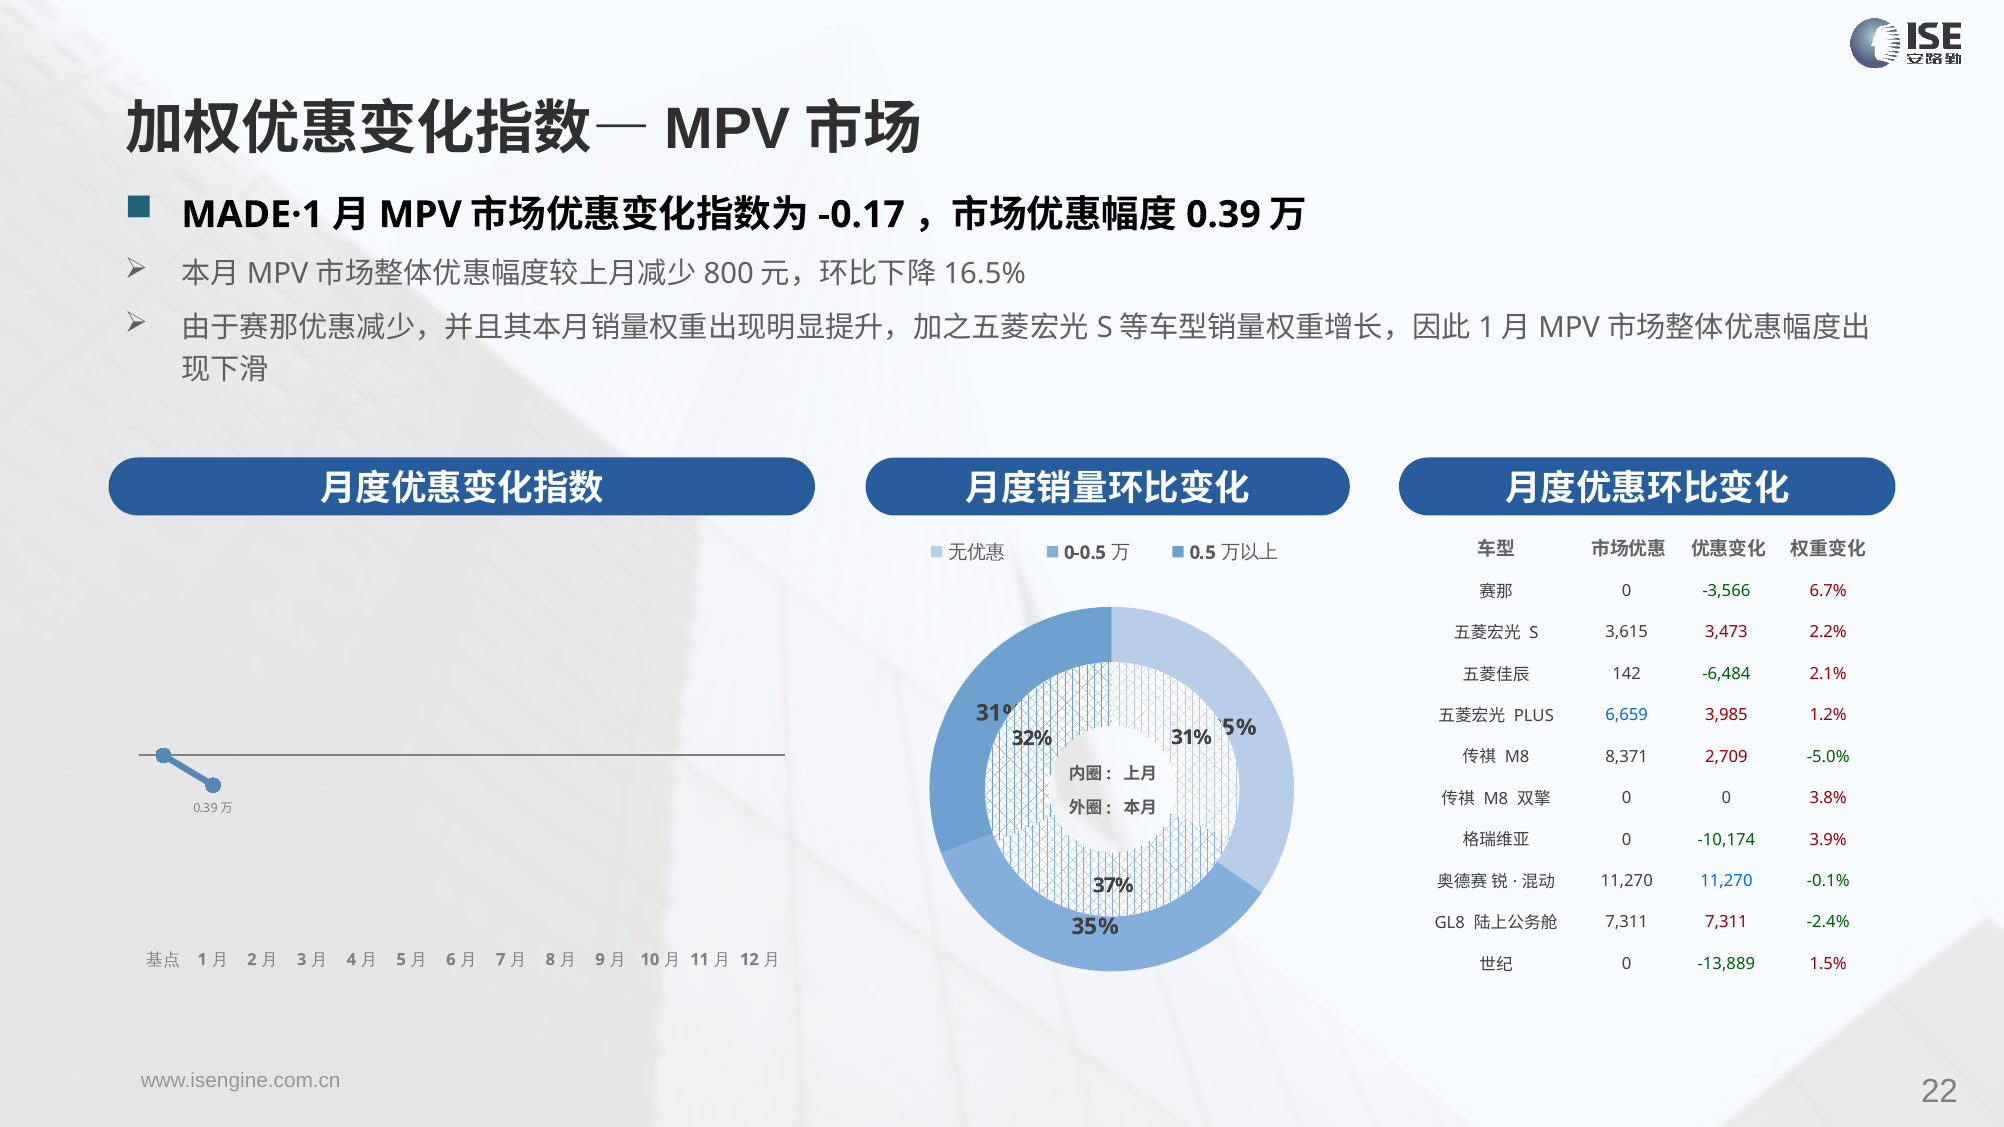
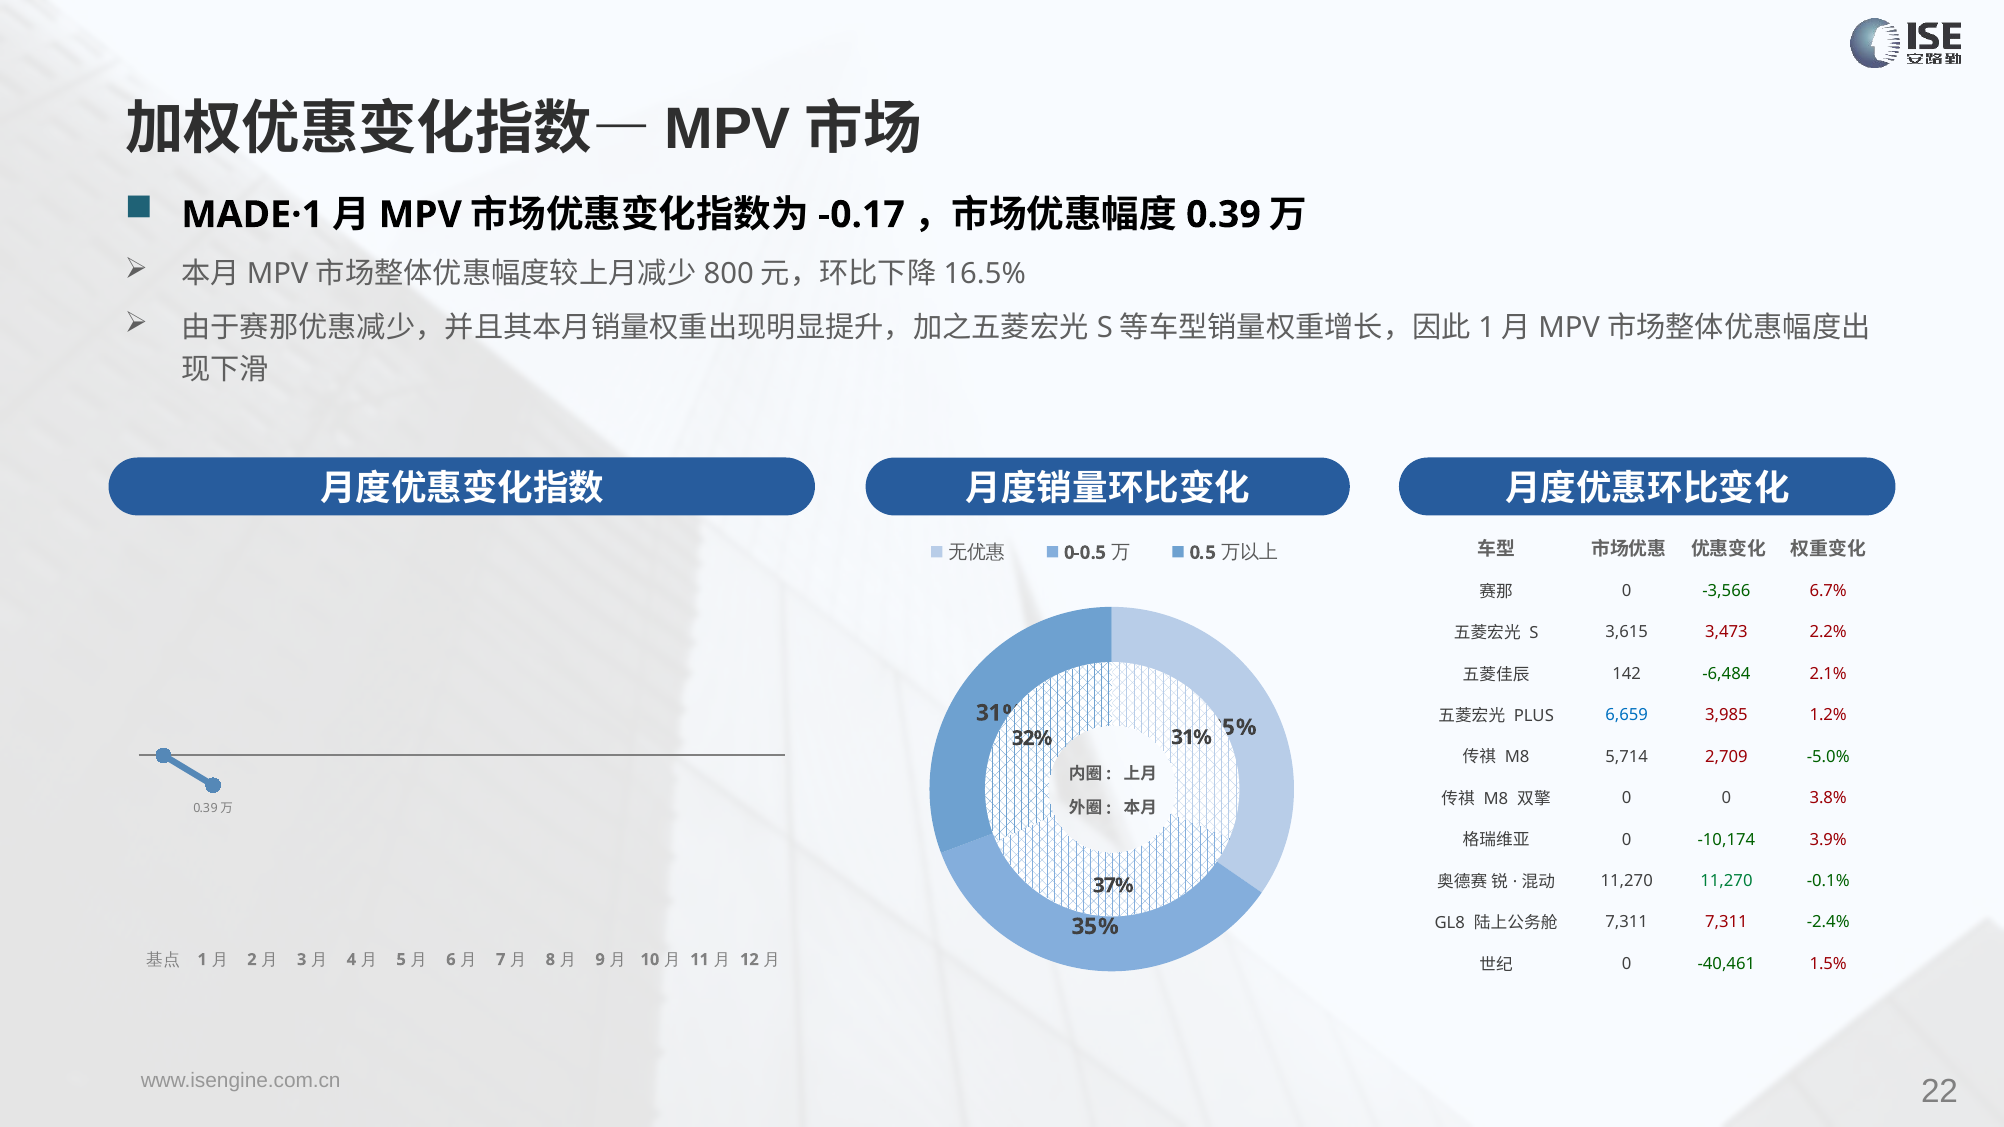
8,371: 8,371 -> 5,714
11,270 at (1726, 881) colour: blue -> green
-13,889: -13,889 -> -40,461
